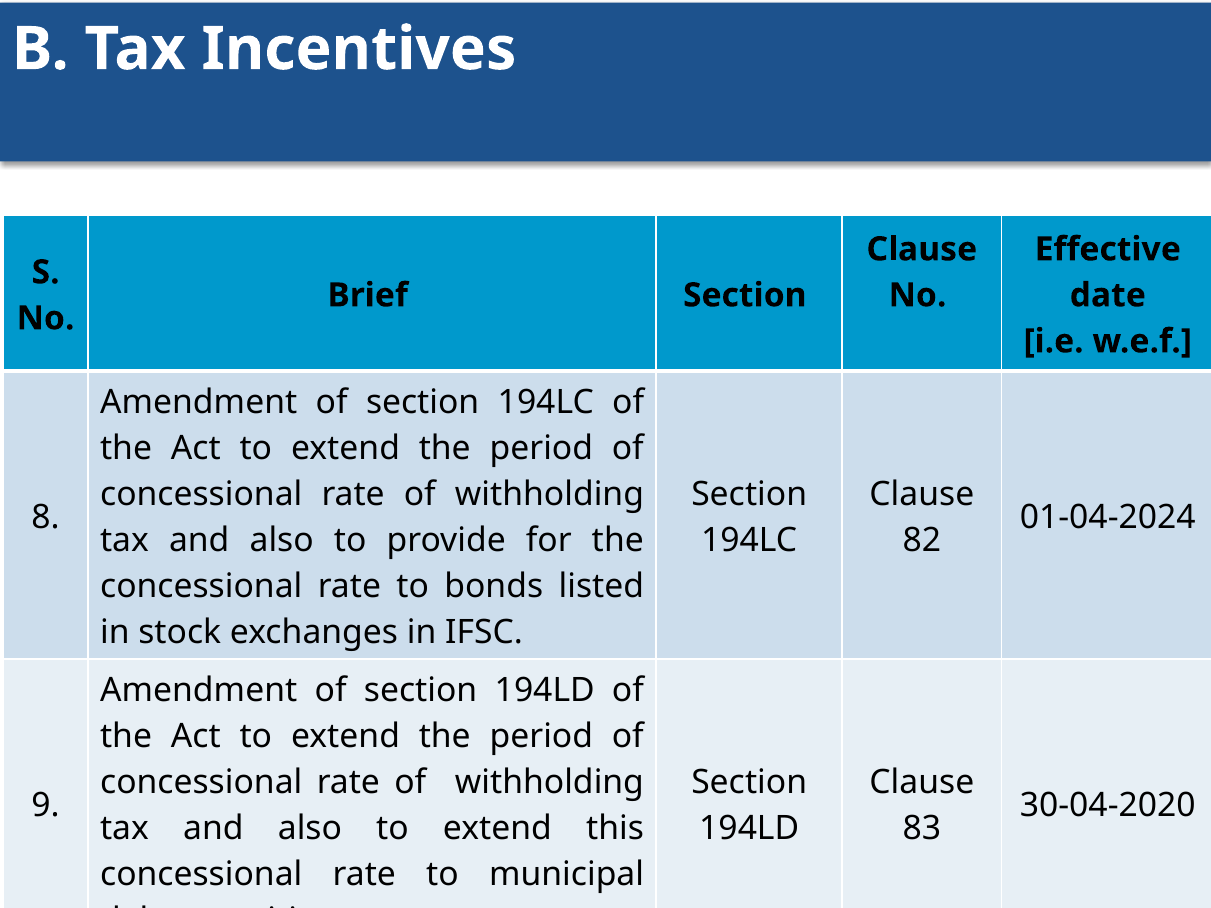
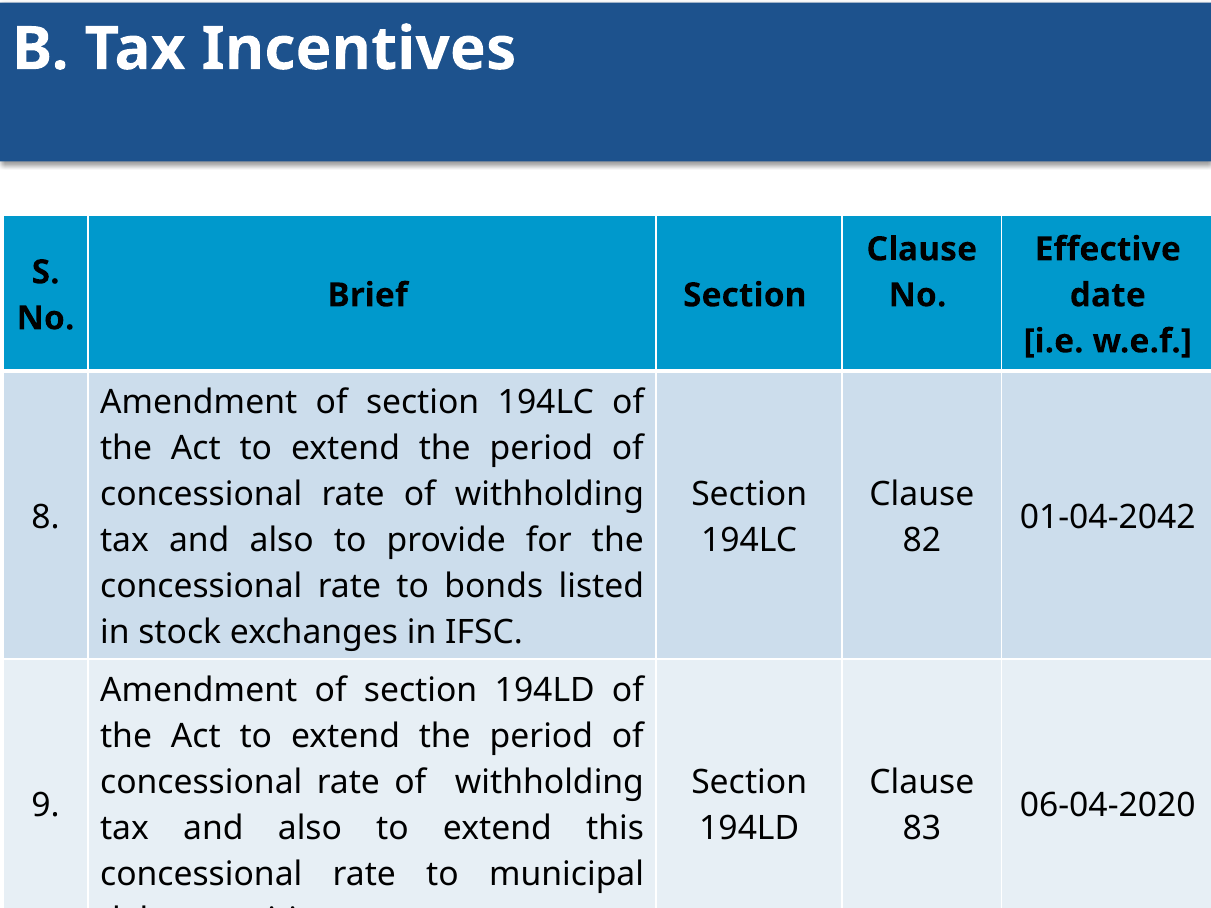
01-04-2024: 01-04-2024 -> 01-04-2042
30-04-2020: 30-04-2020 -> 06-04-2020
